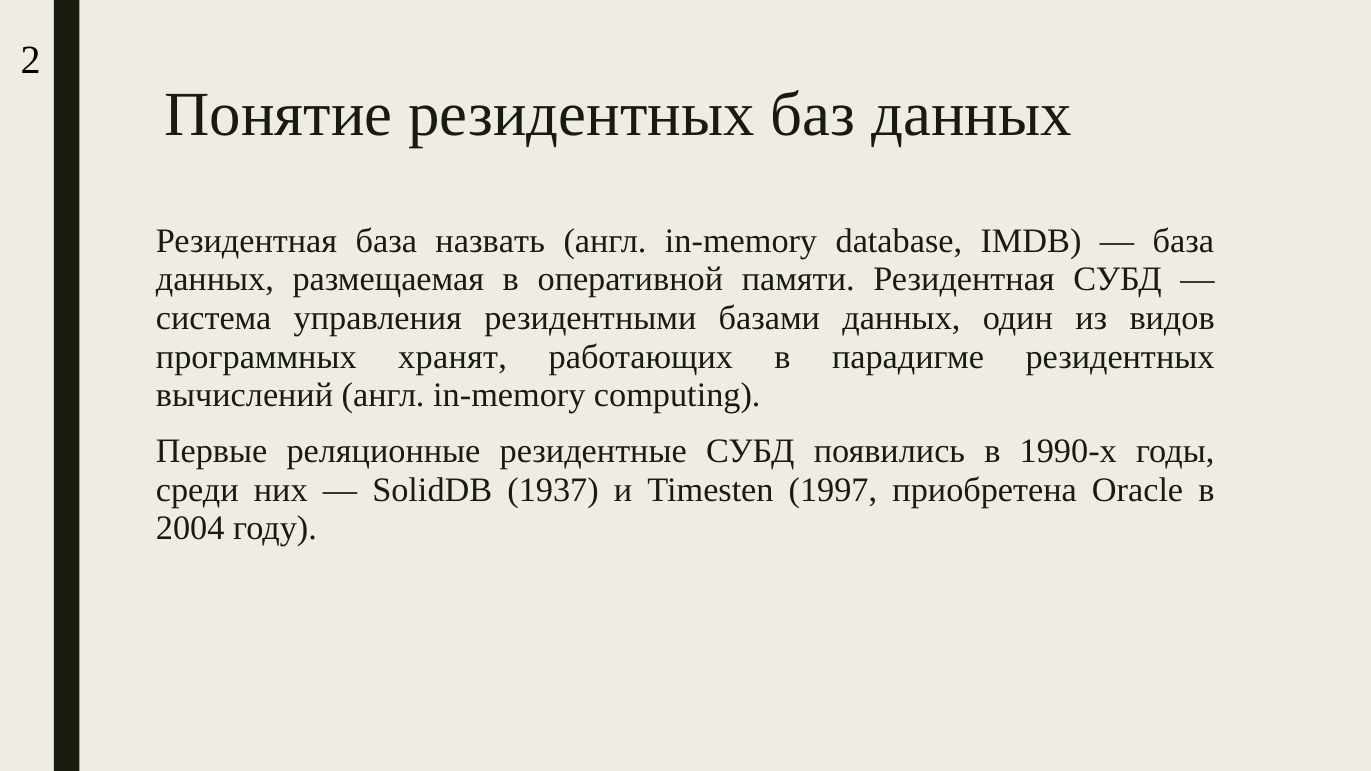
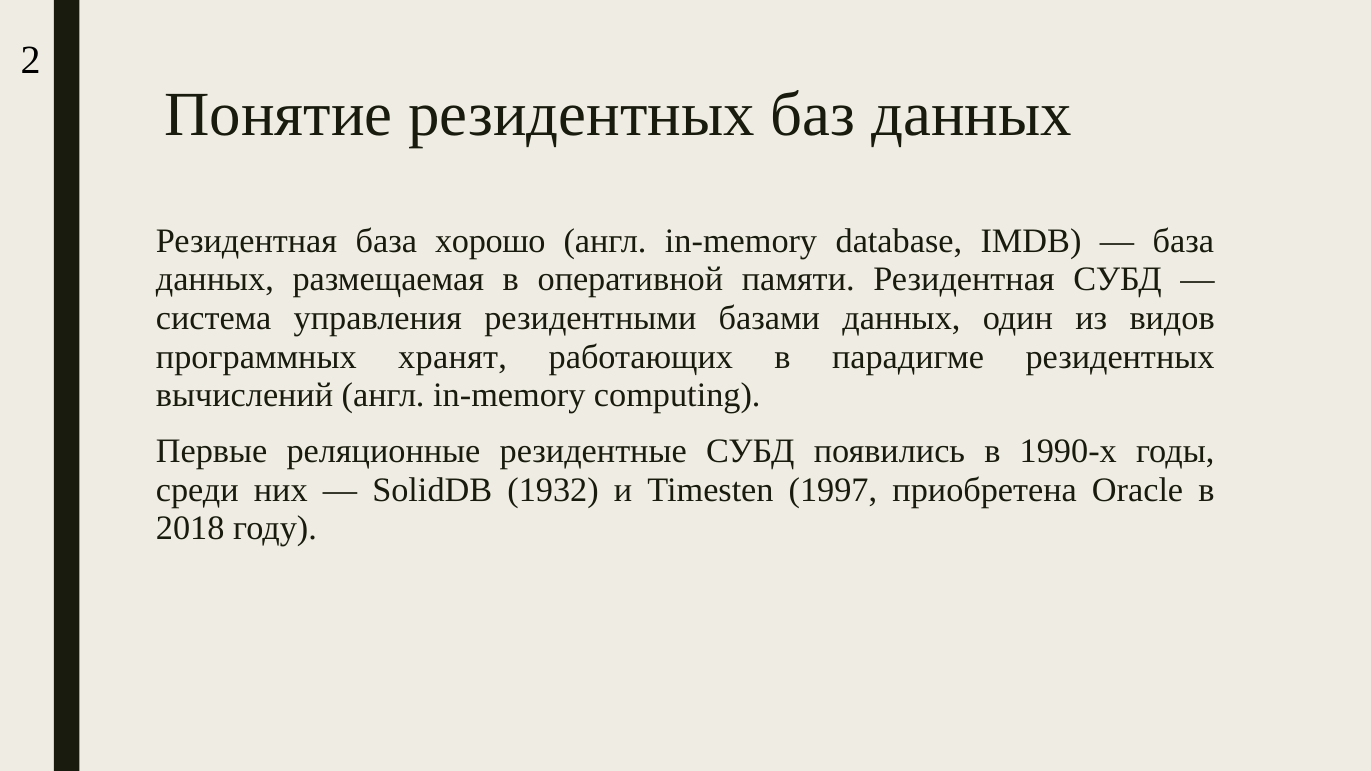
назвать: назвать -> хорошо
1937: 1937 -> 1932
2004: 2004 -> 2018
